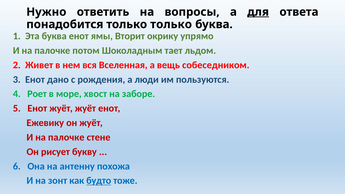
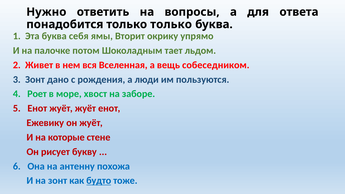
для underline: present -> none
буква енот: енот -> себя
3 Енот: Енот -> Зонт
палочке at (66, 137): палочке -> которые
